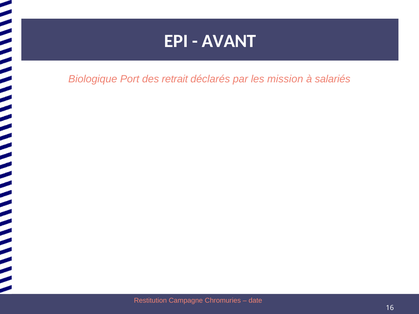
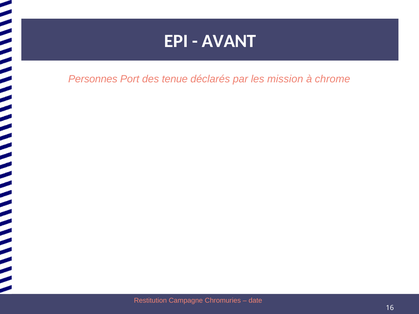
Biologique: Biologique -> Personnes
retrait: retrait -> tenue
salariés: salariés -> chrome
